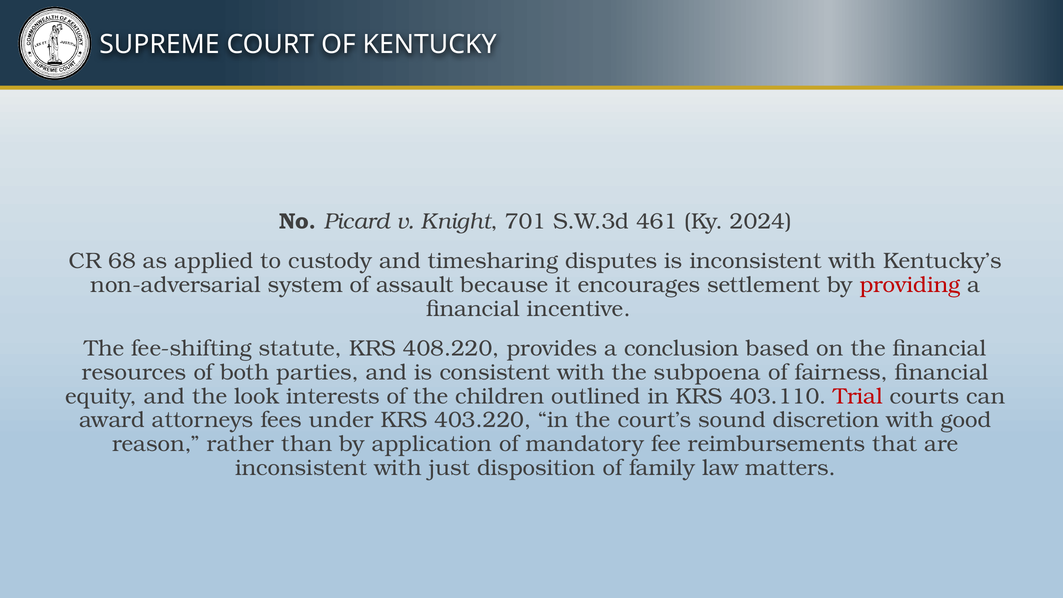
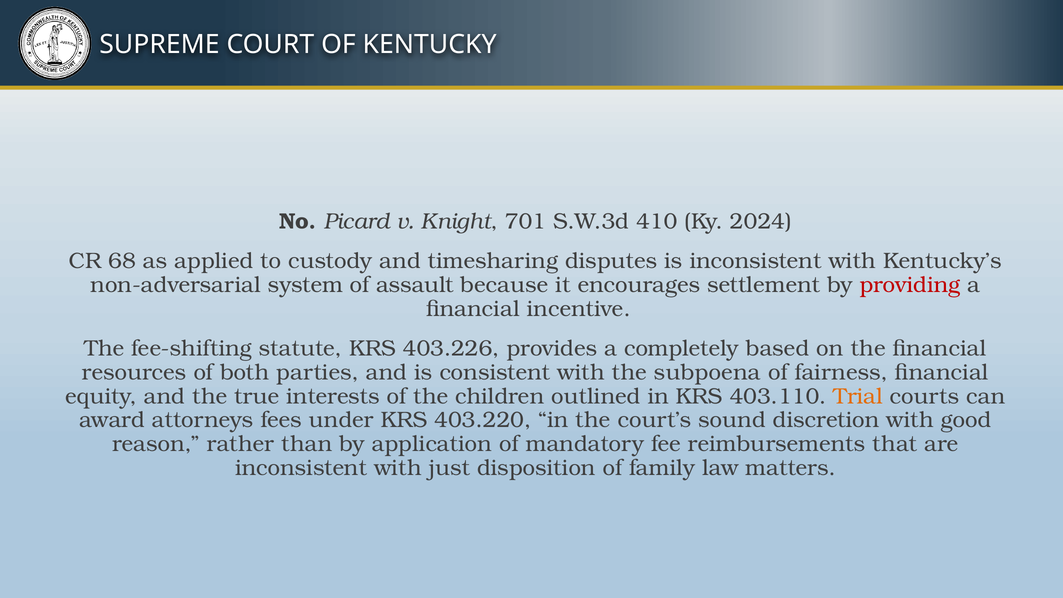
461: 461 -> 410
408.220: 408.220 -> 403.226
conclusion: conclusion -> completely
look: look -> true
Trial colour: red -> orange
